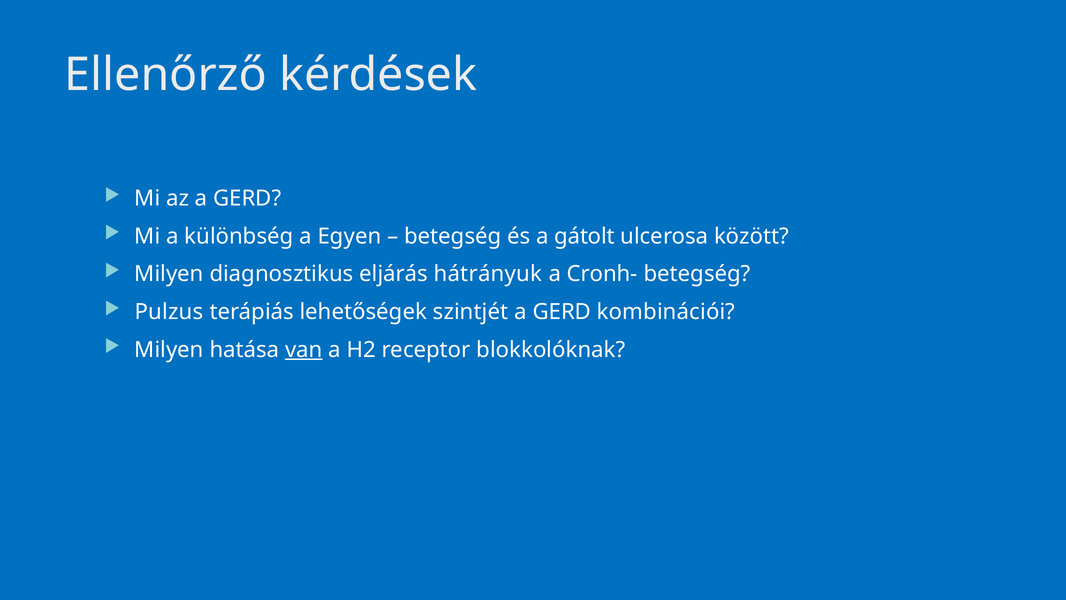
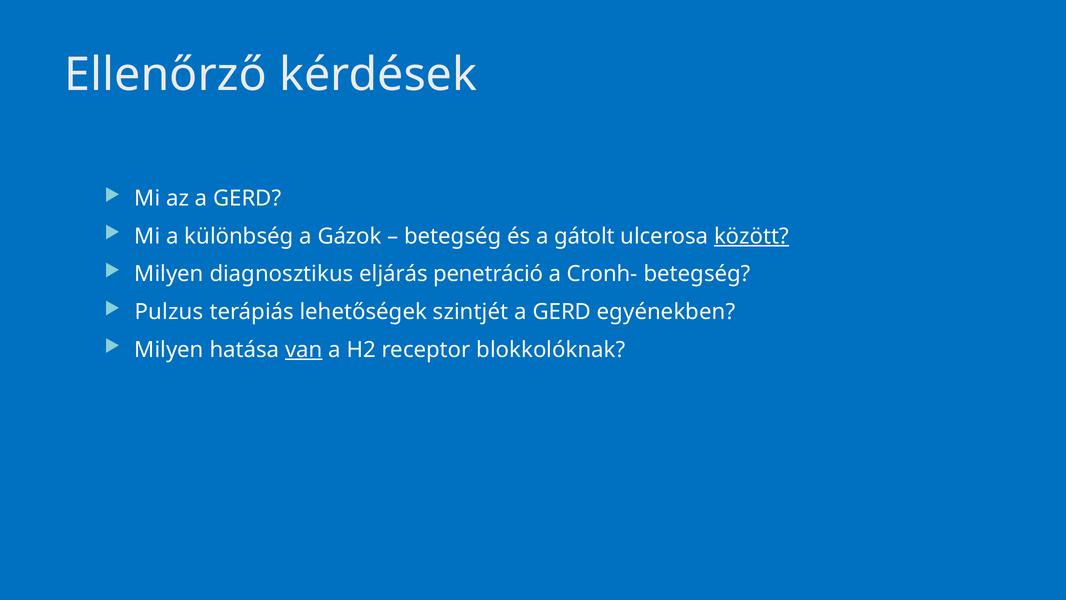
Egyen: Egyen -> Gázok
között underline: none -> present
hátrányuk: hátrányuk -> penetráció
kombinációi: kombinációi -> egyénekben
